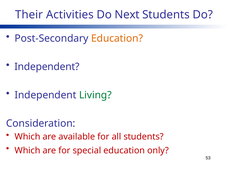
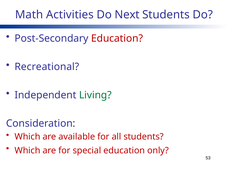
Their: Their -> Math
Education at (117, 38) colour: orange -> red
Independent at (47, 67): Independent -> Recreational
